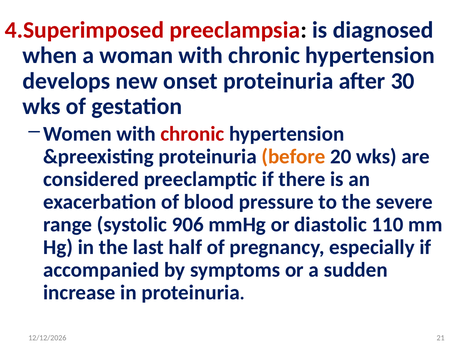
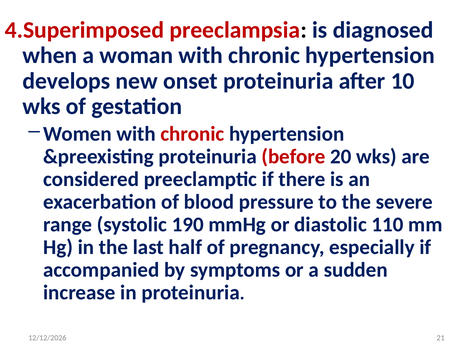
30: 30 -> 10
before colour: orange -> red
906: 906 -> 190
